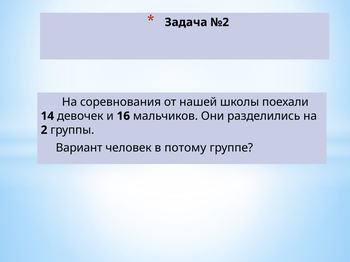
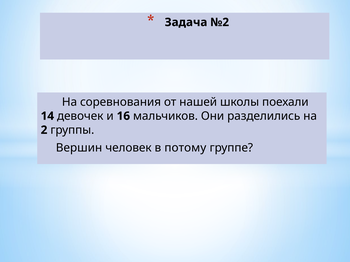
Вариант: Вариант -> Вершин
